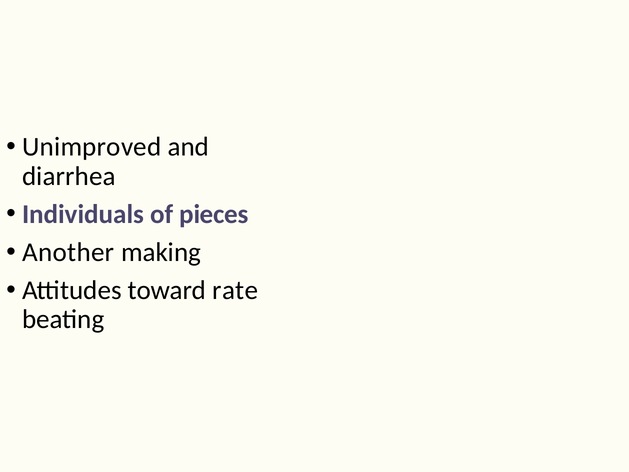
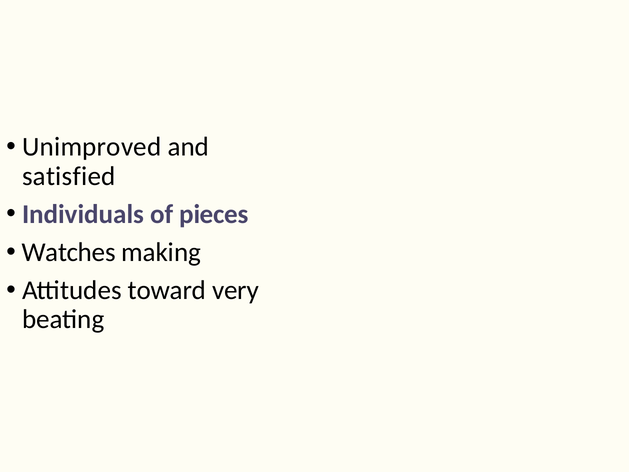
diarrhea: diarrhea -> satisfied
Another: Another -> Watches
rate: rate -> very
